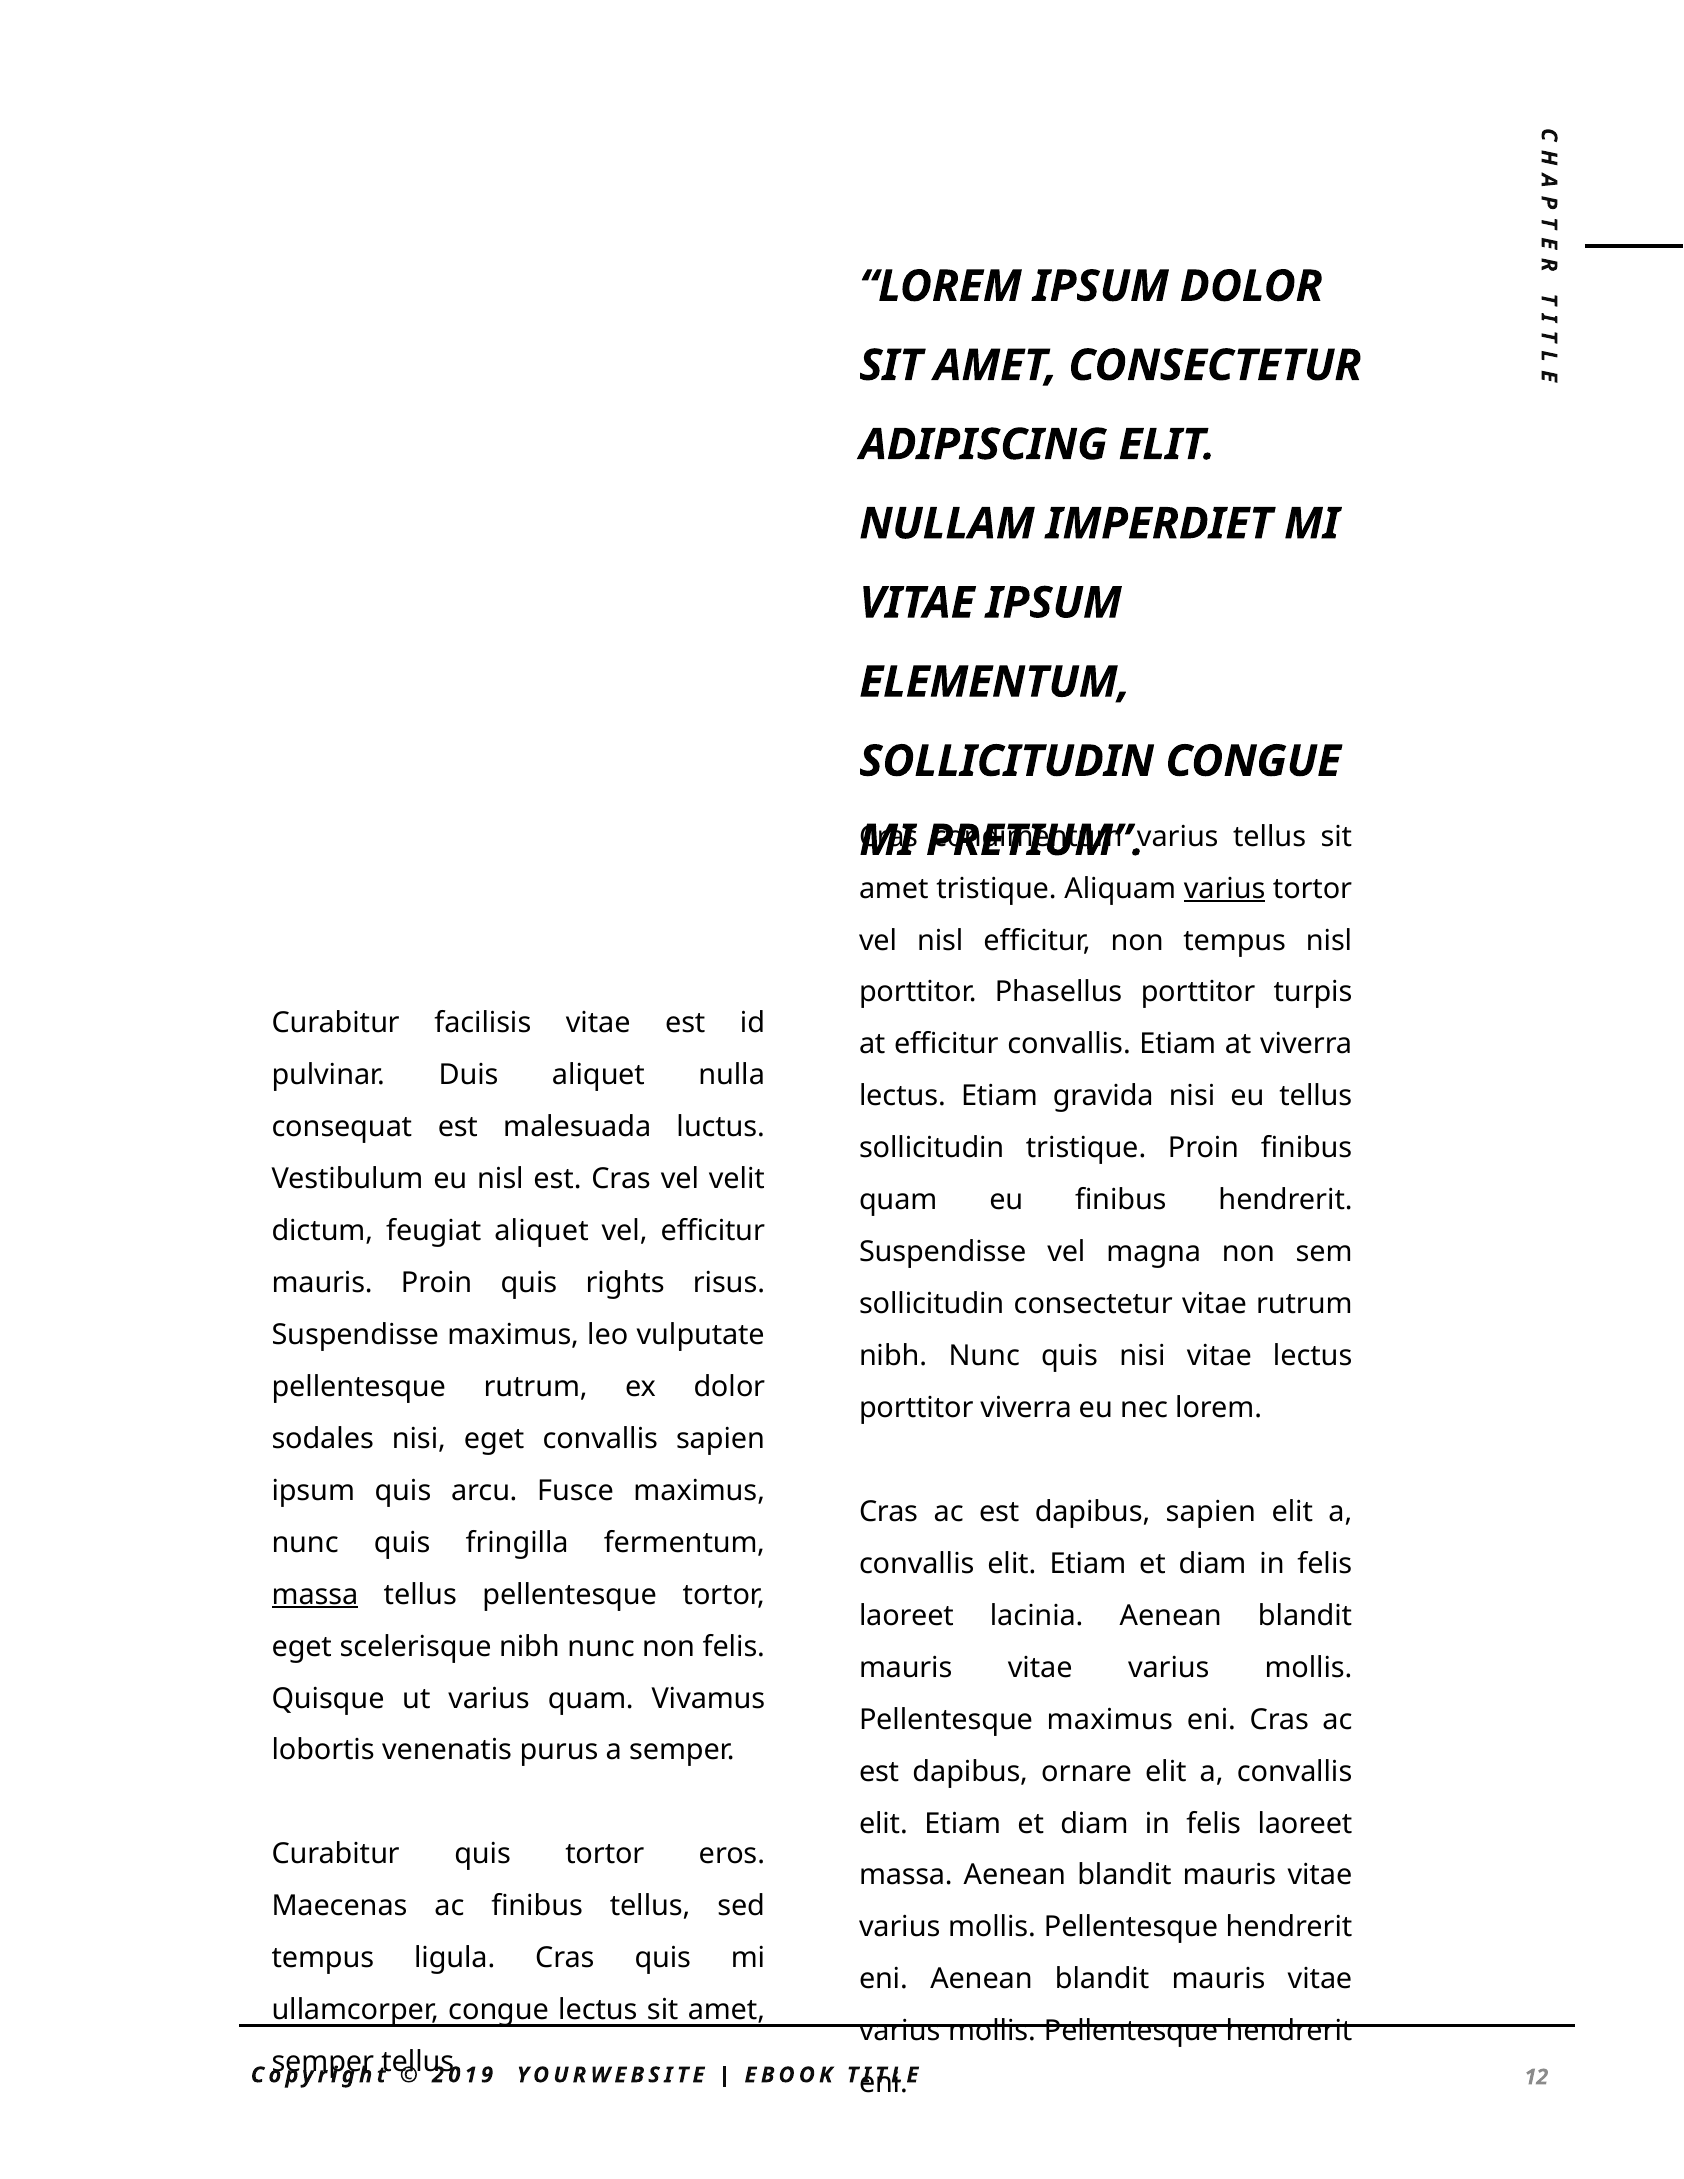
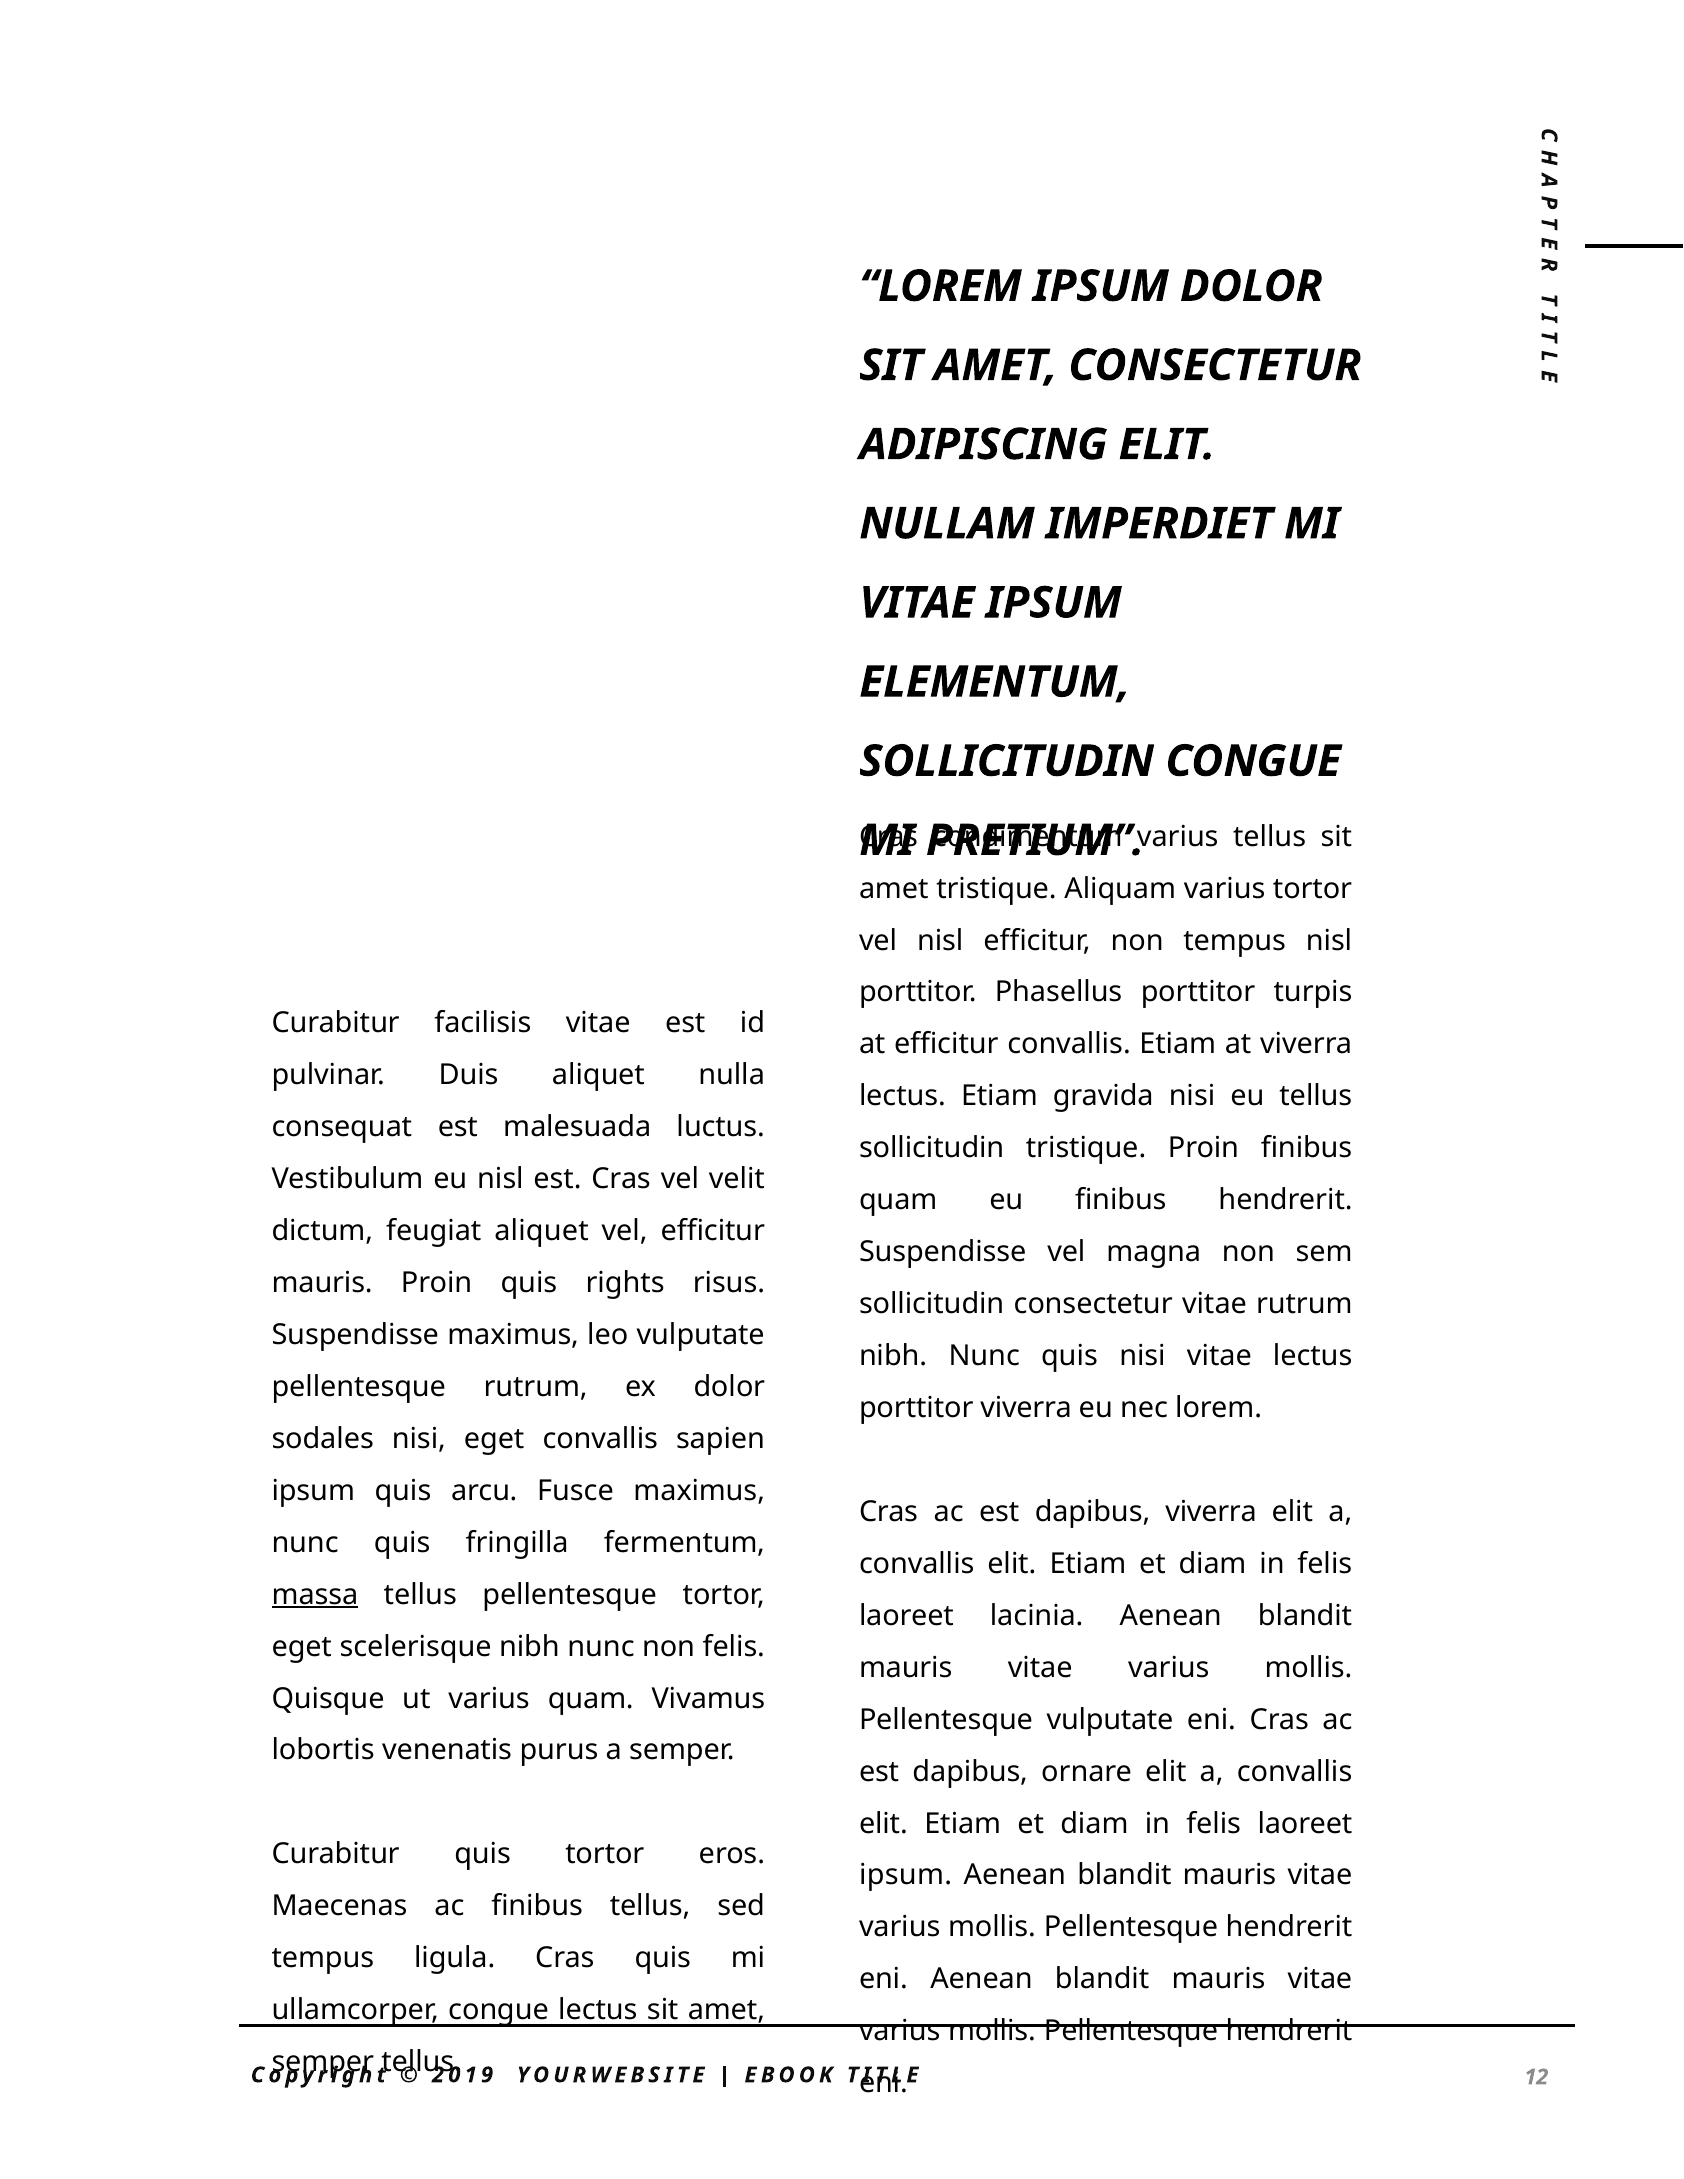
varius at (1225, 889) underline: present -> none
dapibus sapien: sapien -> viverra
Pellentesque maximus: maximus -> vulputate
massa at (906, 1876): massa -> ipsum
